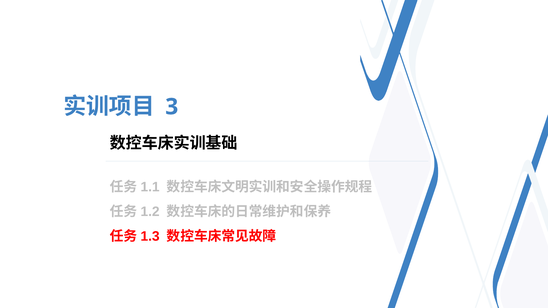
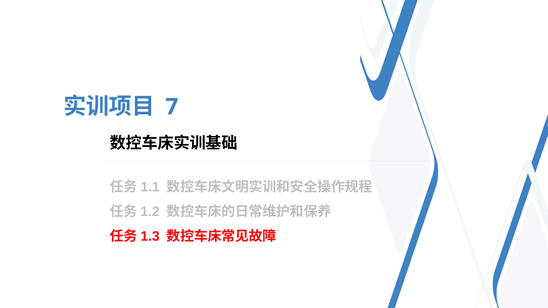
3: 3 -> 7
